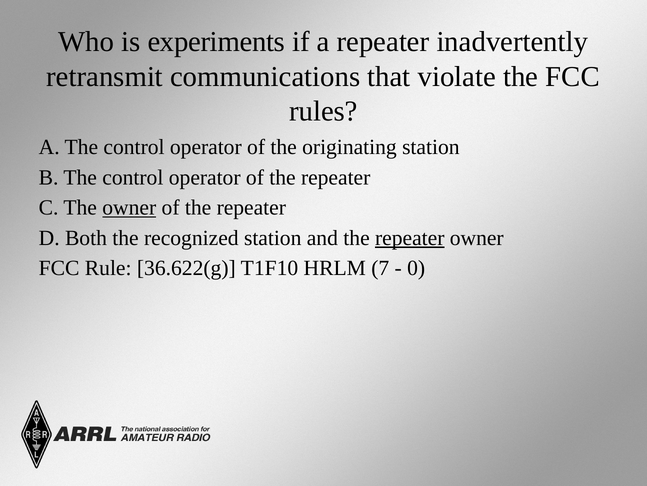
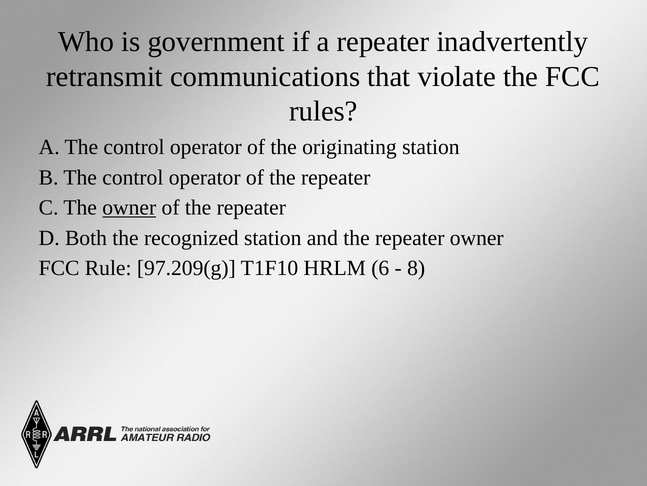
experiments: experiments -> government
repeater at (410, 238) underline: present -> none
36.622(g: 36.622(g -> 97.209(g
7: 7 -> 6
0: 0 -> 8
